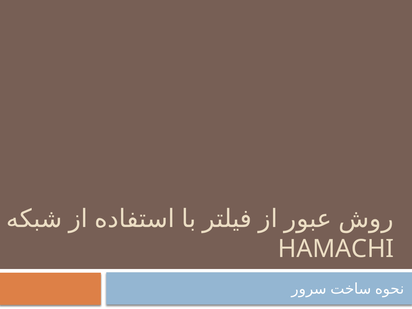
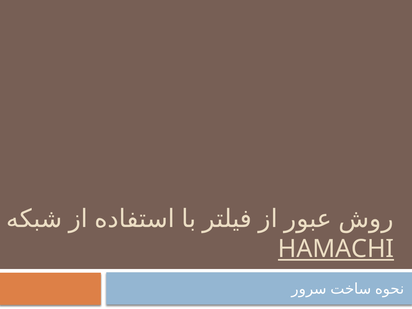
HAMACHI underline: none -> present
